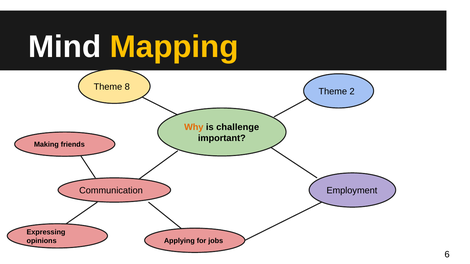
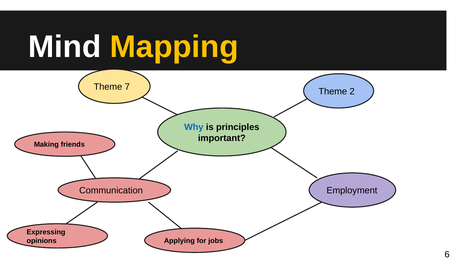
8: 8 -> 7
Why colour: orange -> blue
challenge: challenge -> principles
